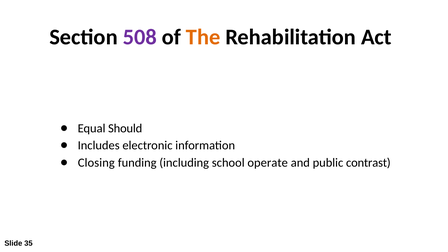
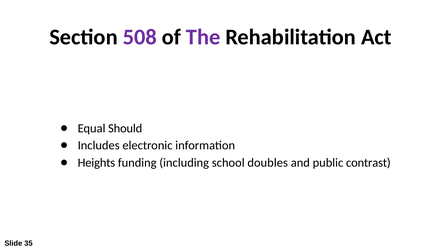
The colour: orange -> purple
Closing: Closing -> Heights
operate: operate -> doubles
